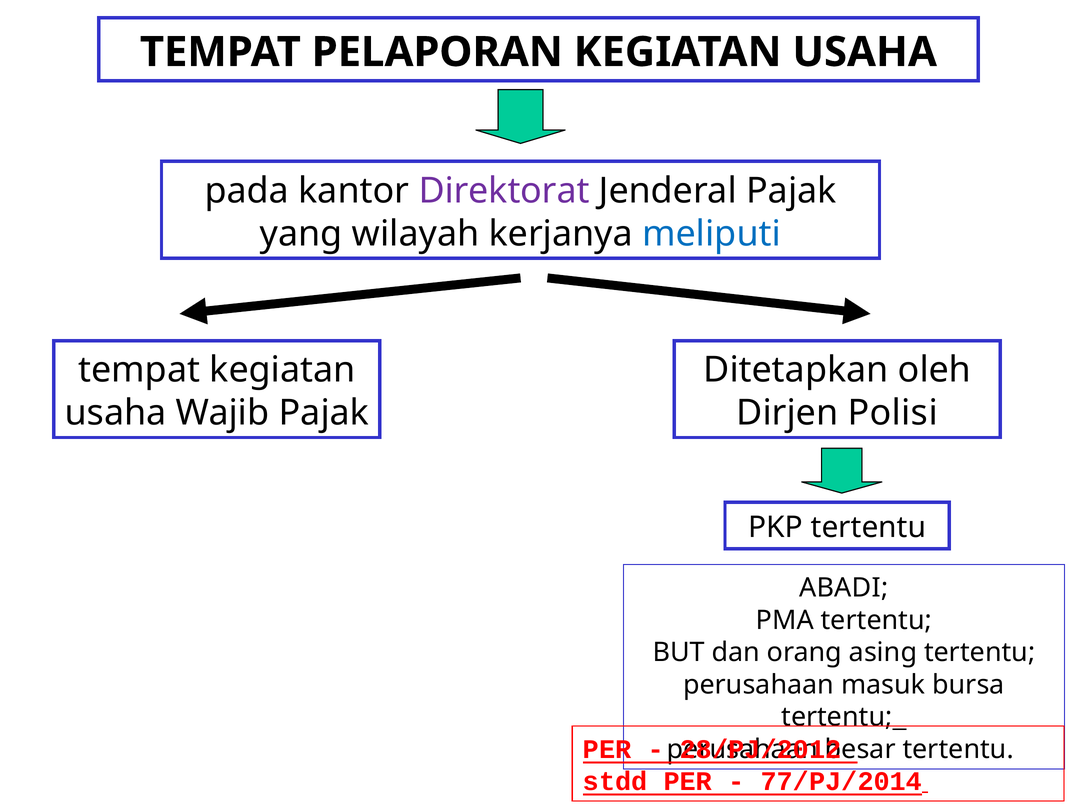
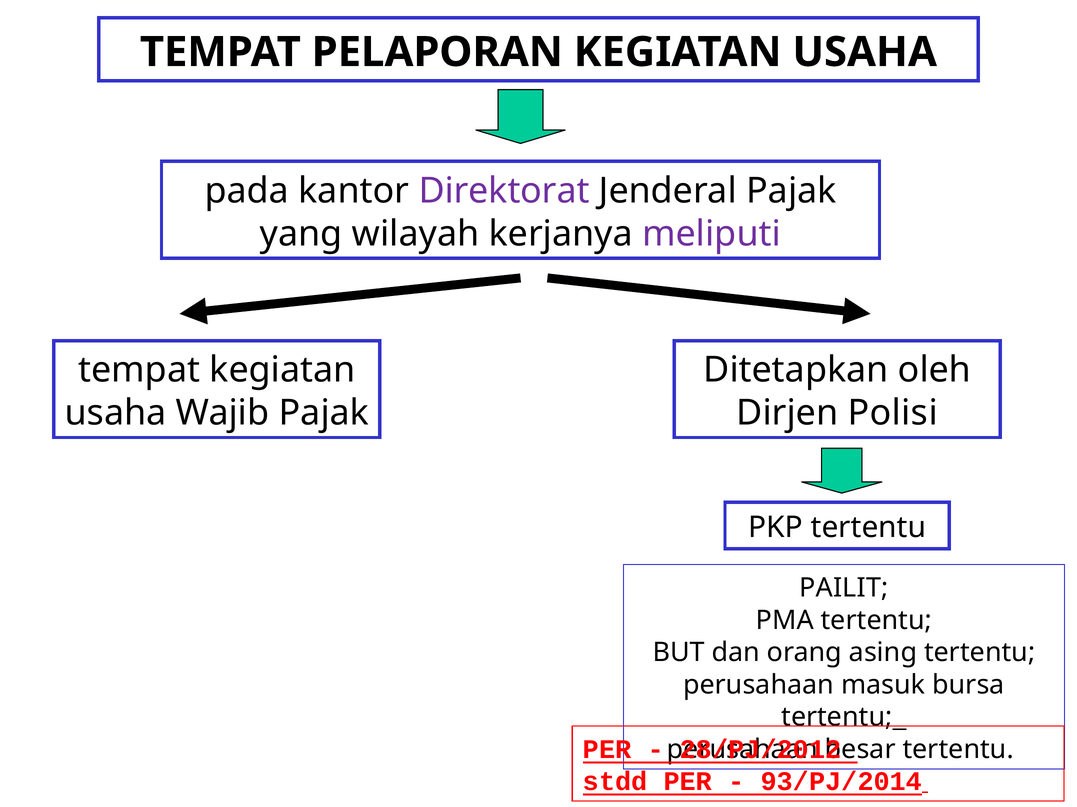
meliputi colour: blue -> purple
ABADI: ABADI -> PAILIT
77/PJ/2014: 77/PJ/2014 -> 93/PJ/2014
